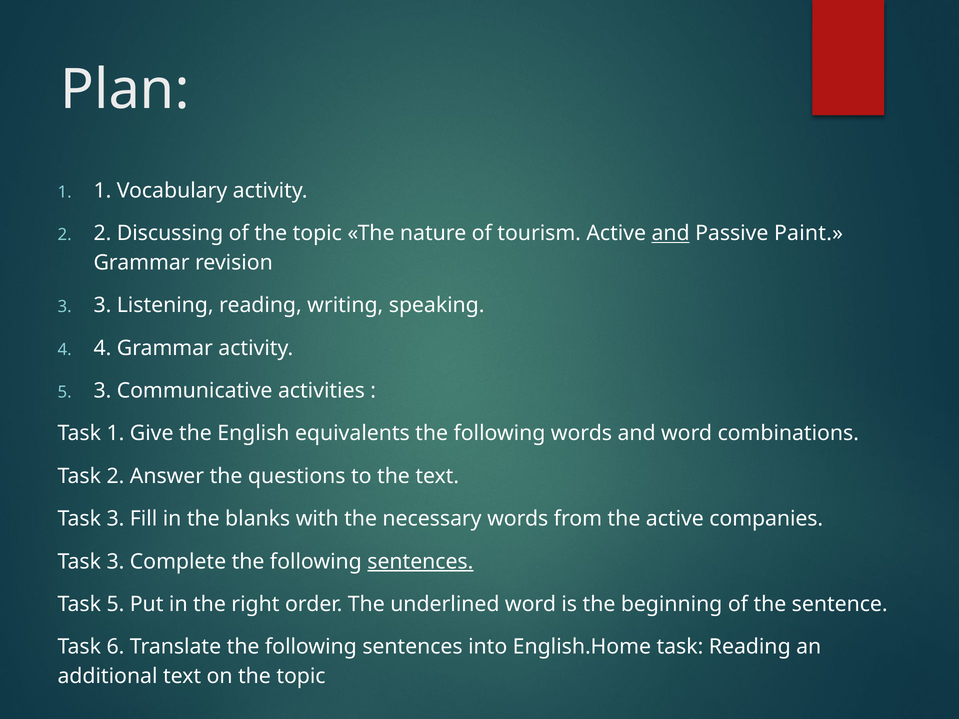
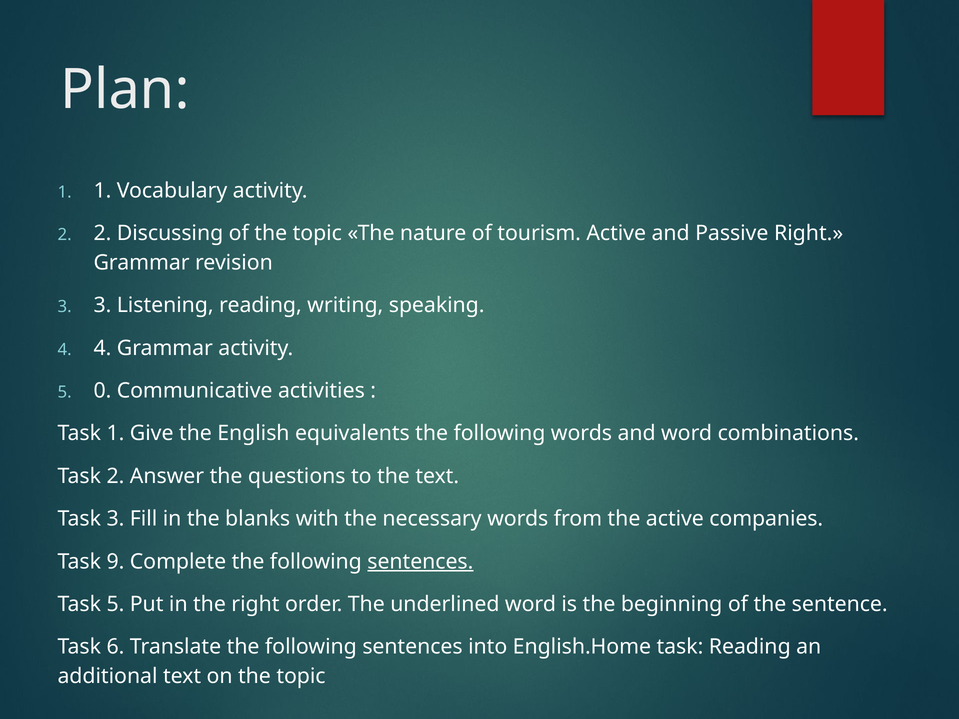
and at (671, 233) underline: present -> none
Passive Paint: Paint -> Right
5 3: 3 -> 0
3 at (115, 562): 3 -> 9
